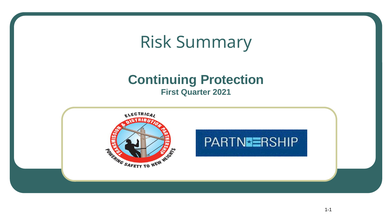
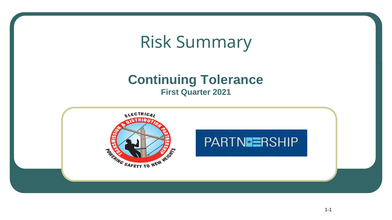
Protection: Protection -> Tolerance
